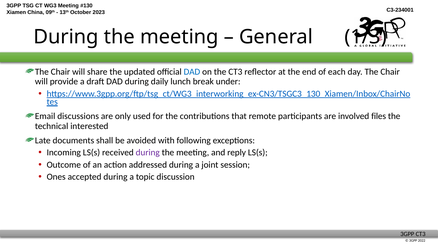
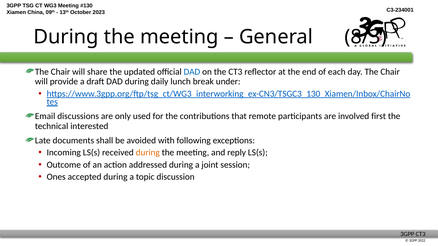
1/3: 1/3 -> 8/3
files: files -> first
during at (148, 153) colour: purple -> orange
